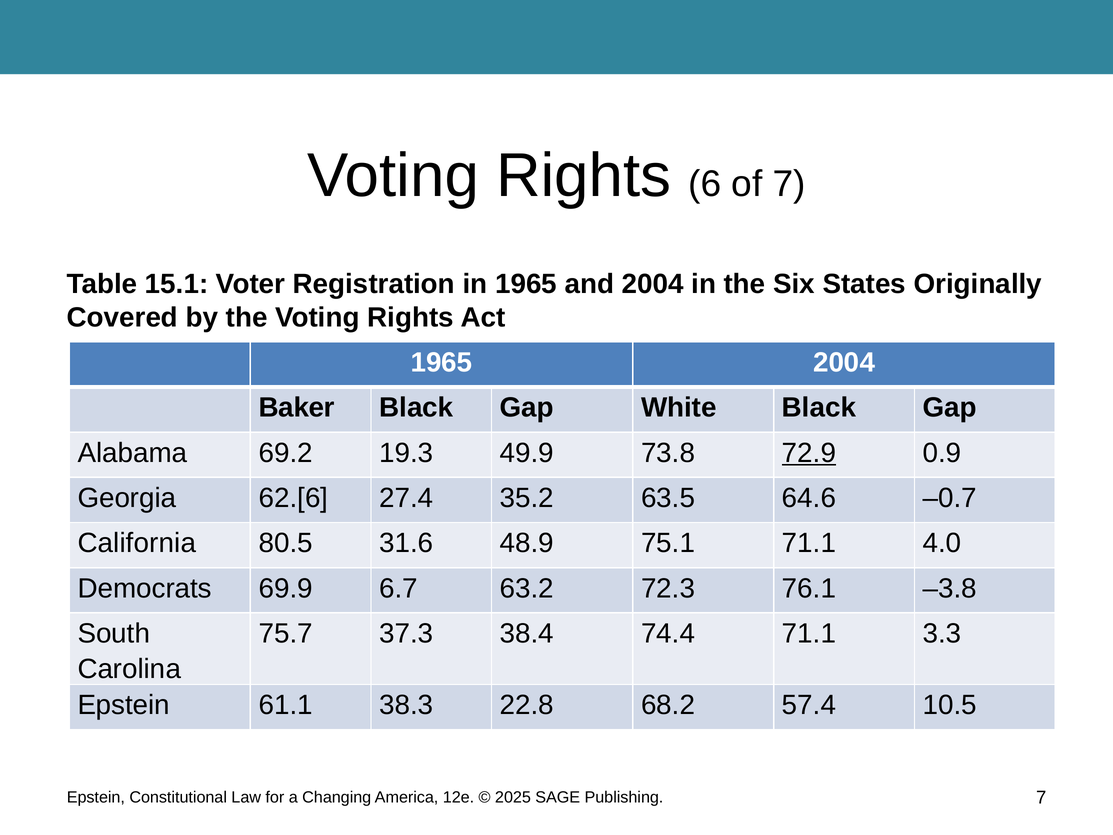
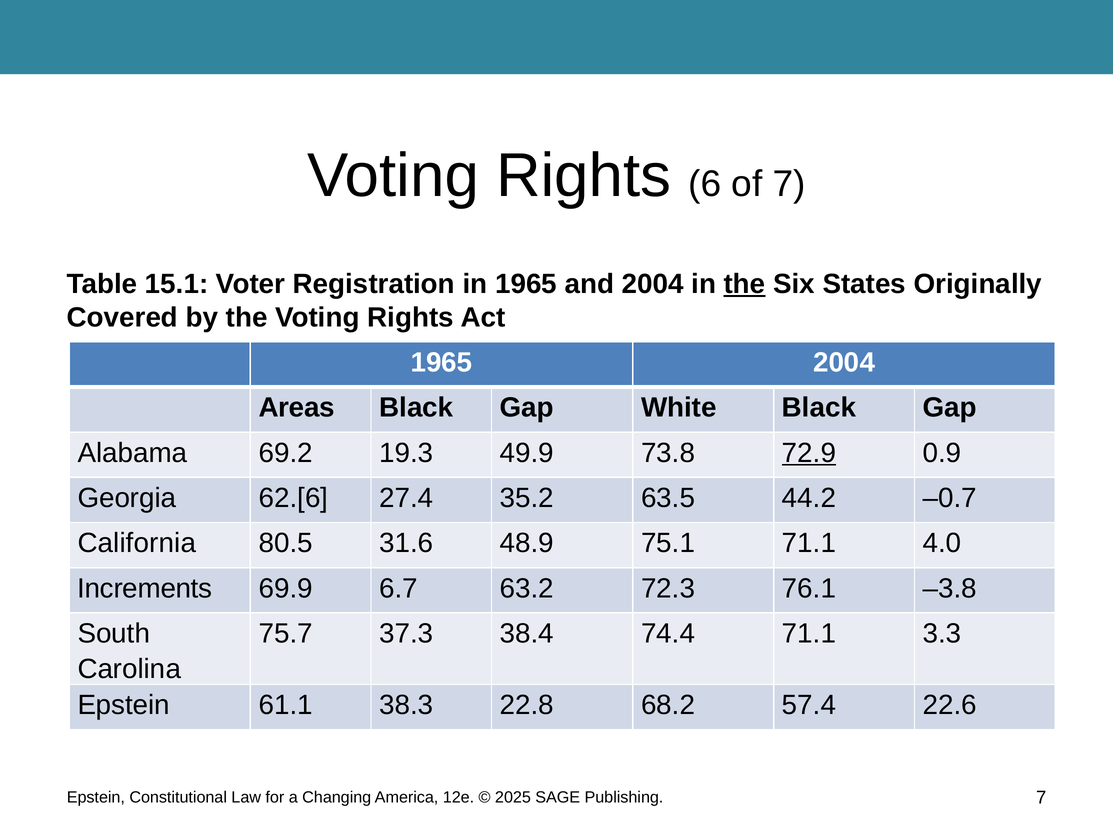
the at (745, 284) underline: none -> present
Baker: Baker -> Areas
64.6: 64.6 -> 44.2
Democrats: Democrats -> Increments
10.5: 10.5 -> 22.6
